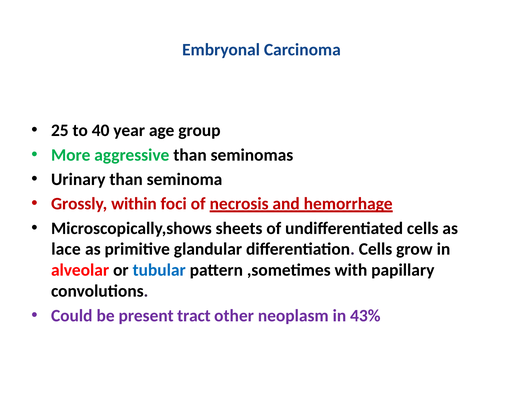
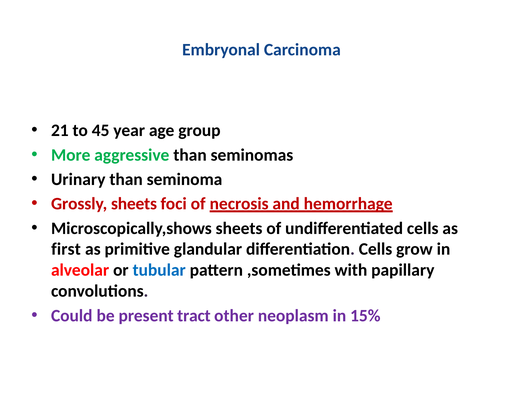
25: 25 -> 21
40: 40 -> 45
Grossly within: within -> sheets
lace: lace -> first
43%: 43% -> 15%
